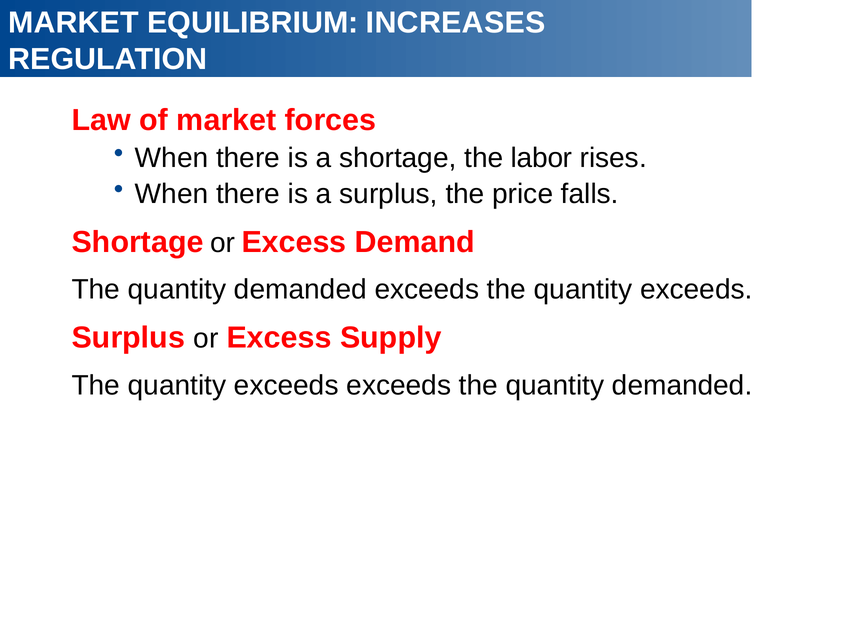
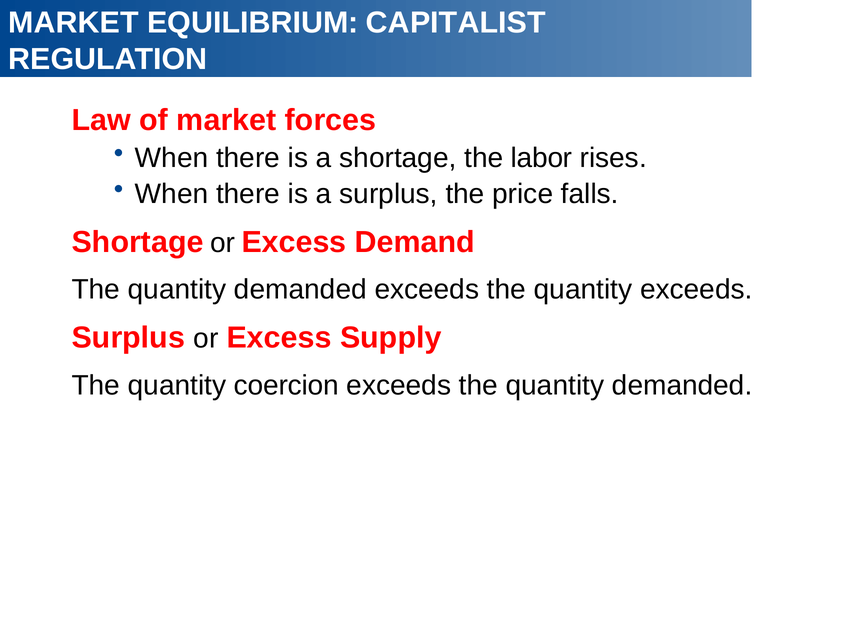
INCREASES: INCREASES -> CAPITALIST
exceeds at (286, 385): exceeds -> coercion
